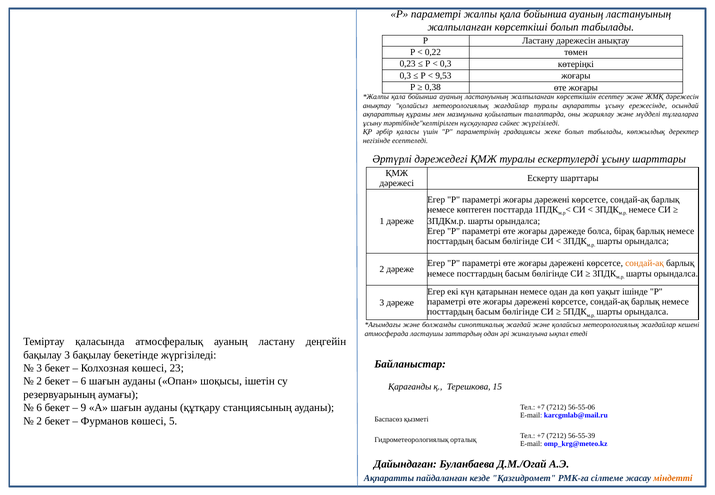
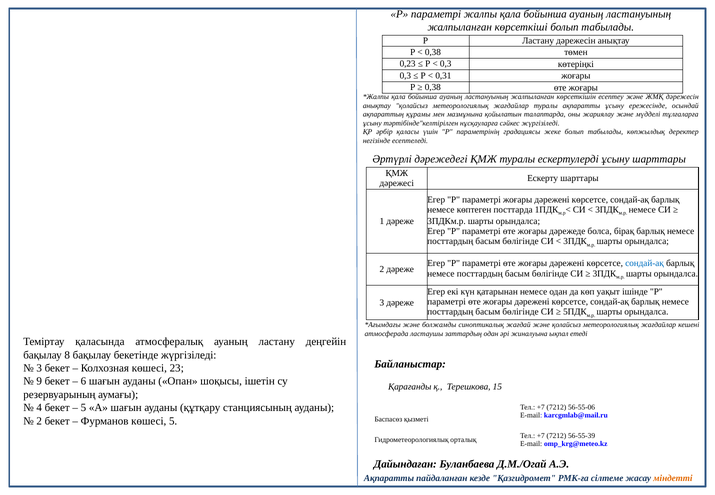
0,22 at (433, 52): 0,22 -> 0,38
9,53: 9,53 -> 0,31
сондай-ақ at (645, 263) colour: orange -> blue
бақылау 3: 3 -> 8
2 at (39, 381): 2 -> 9
6 at (39, 408): 6 -> 4
9 at (83, 408): 9 -> 5
